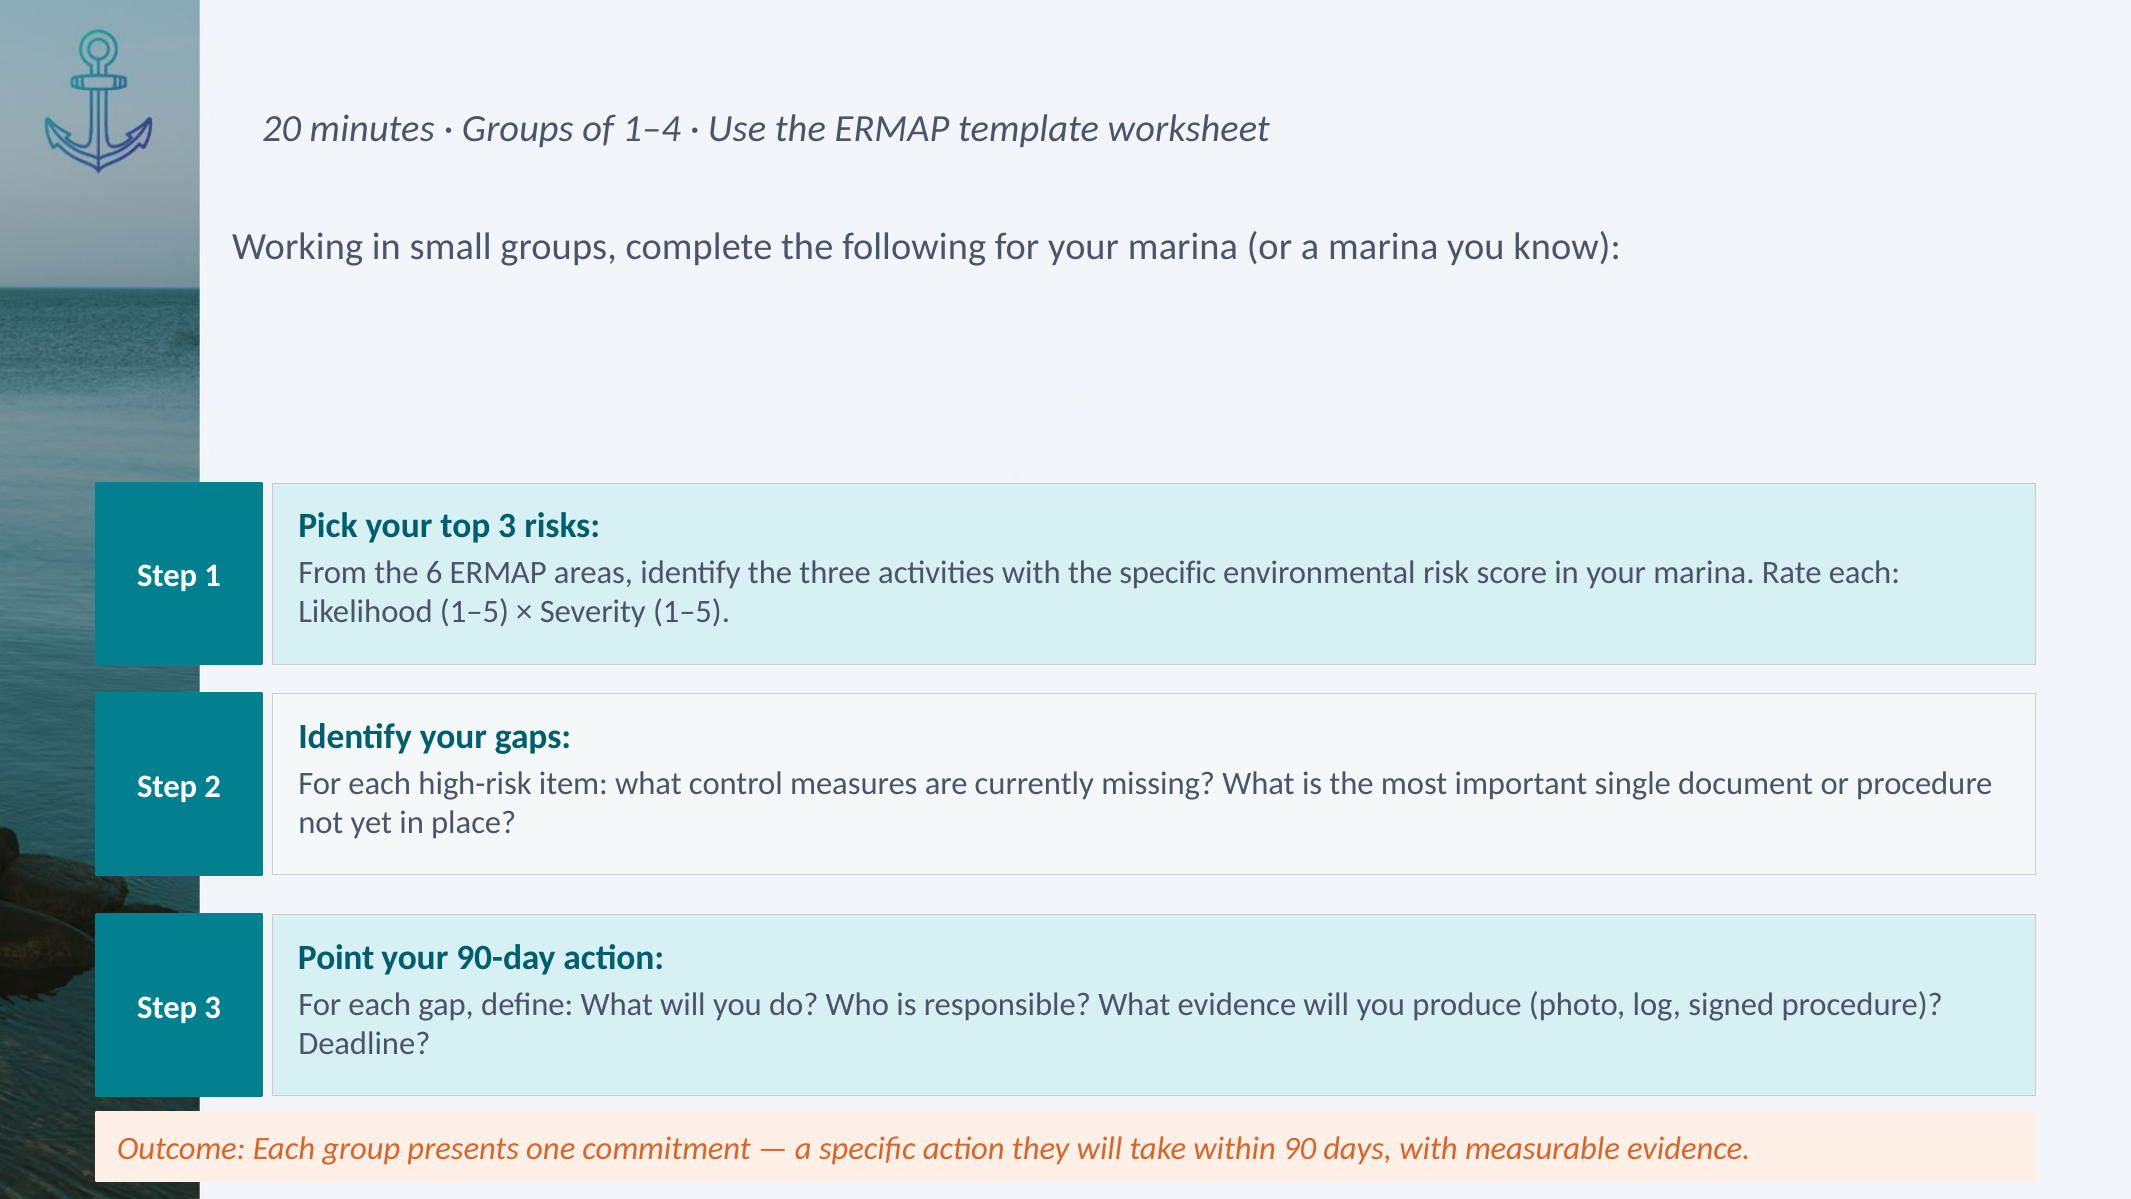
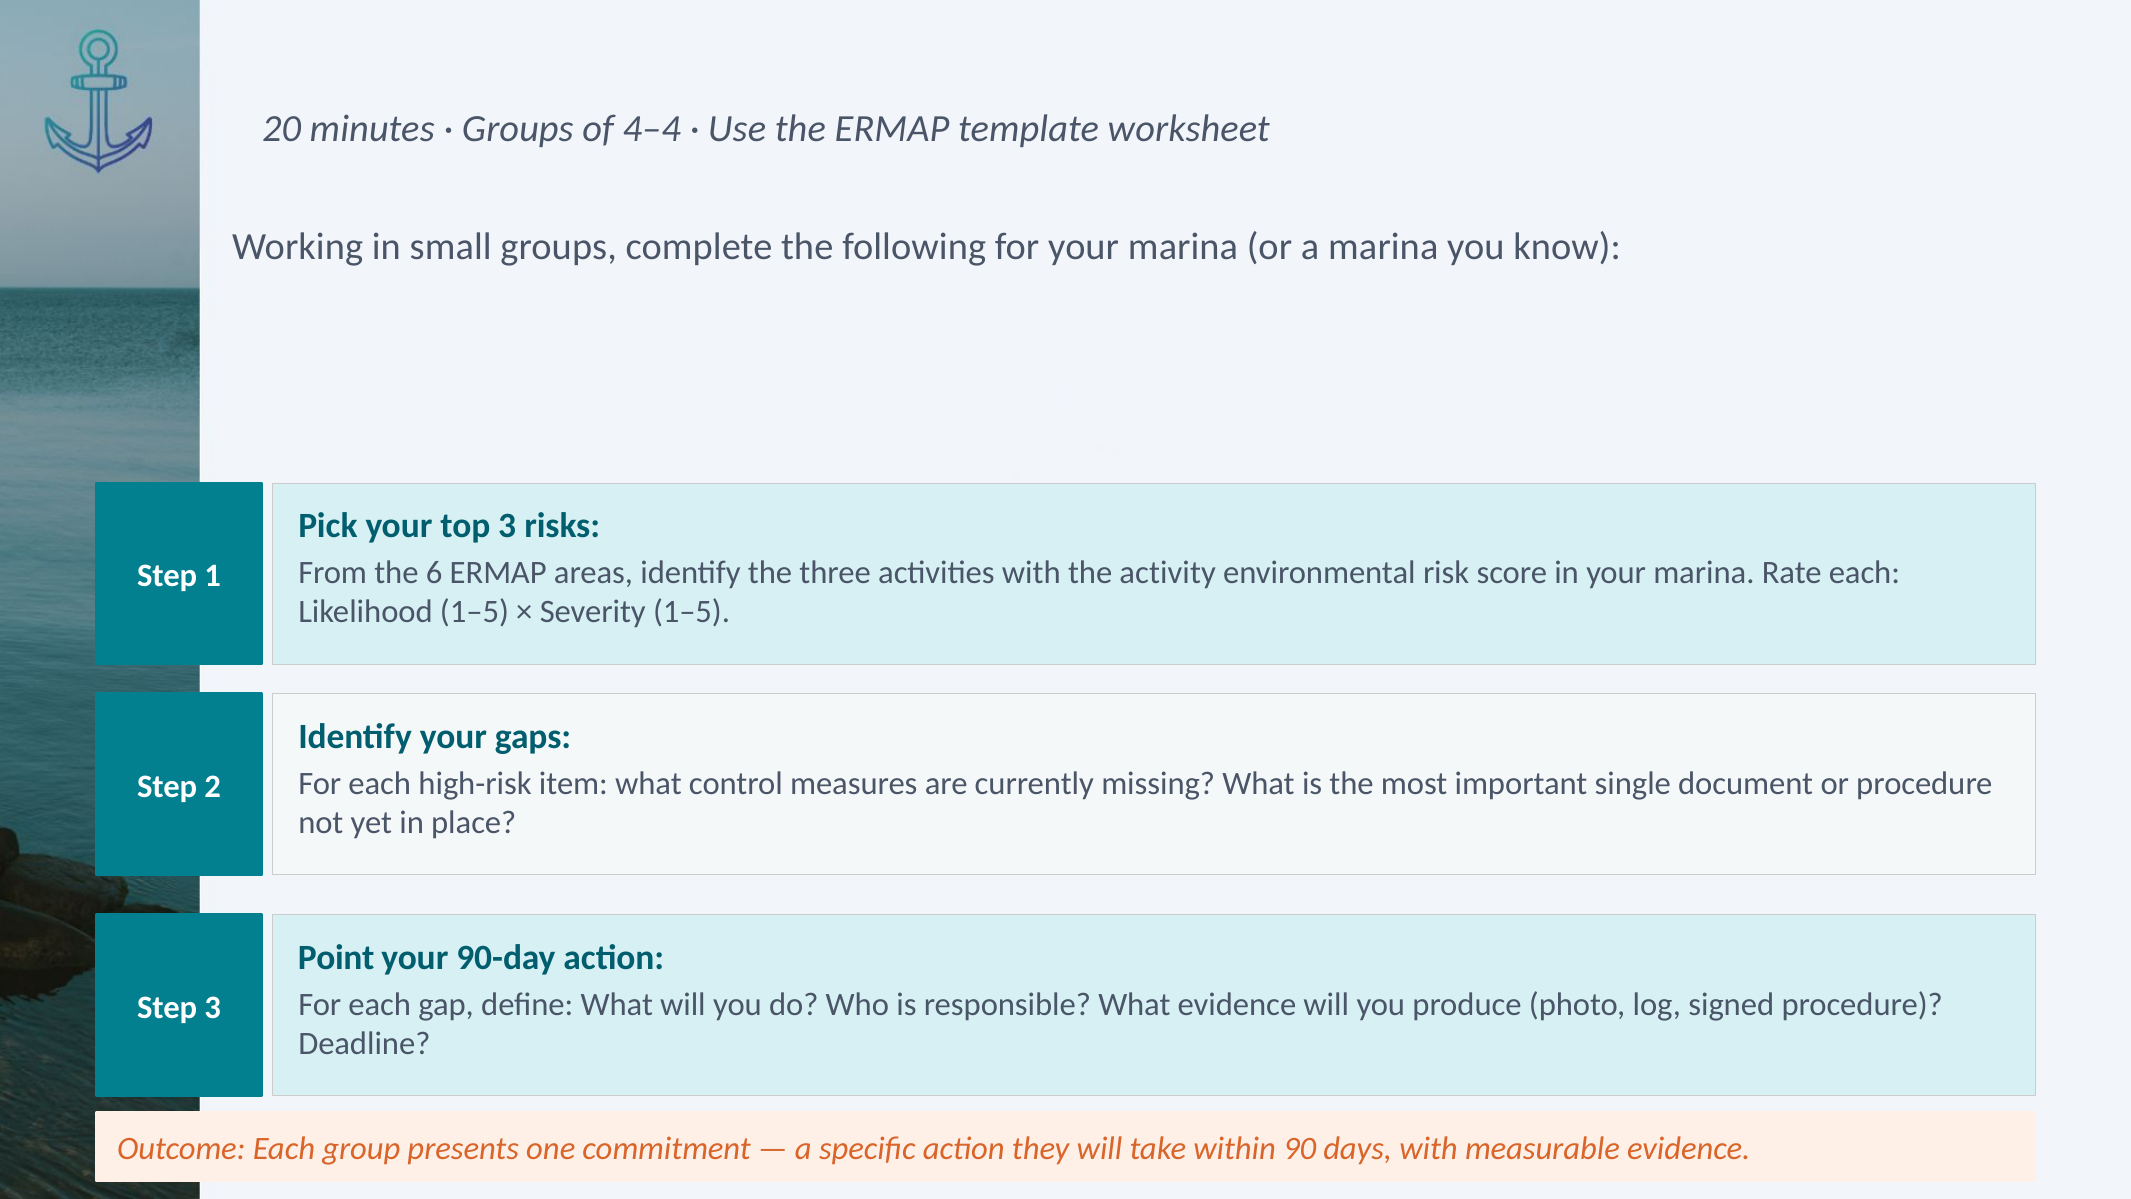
1–4: 1–4 -> 4–4
the specific: specific -> activity
